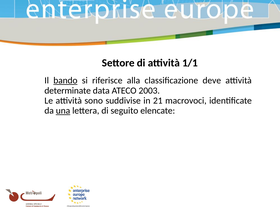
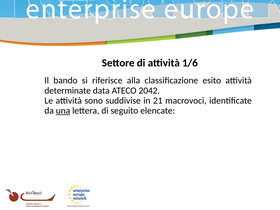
1/1: 1/1 -> 1/6
bando underline: present -> none
deve: deve -> esito
2003: 2003 -> 2042
